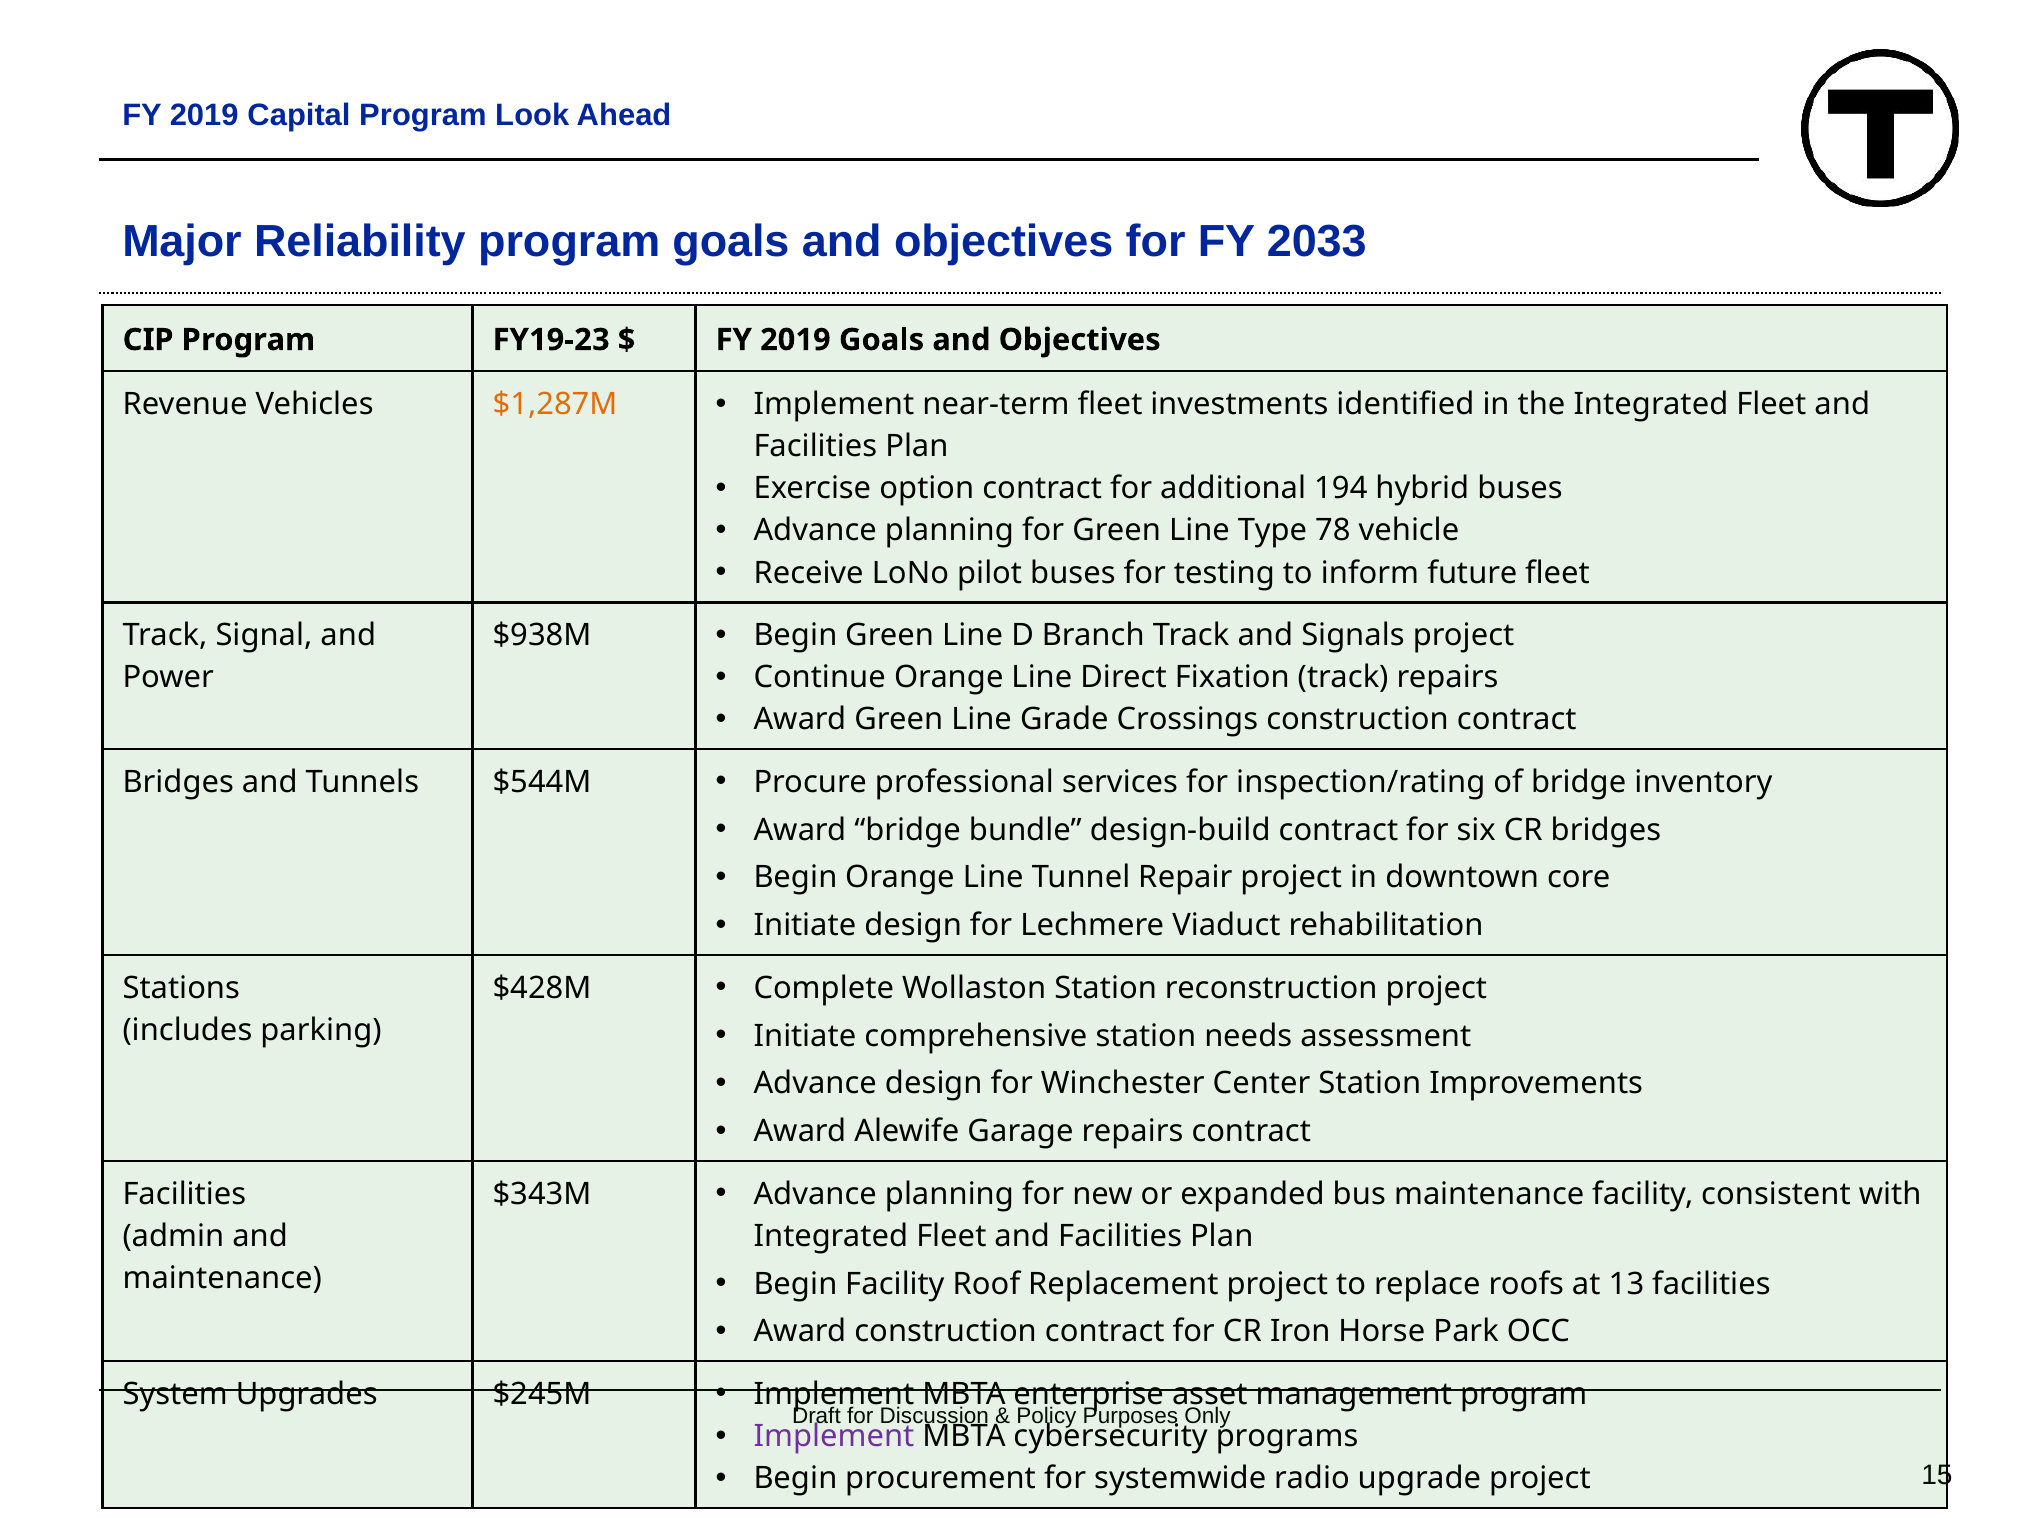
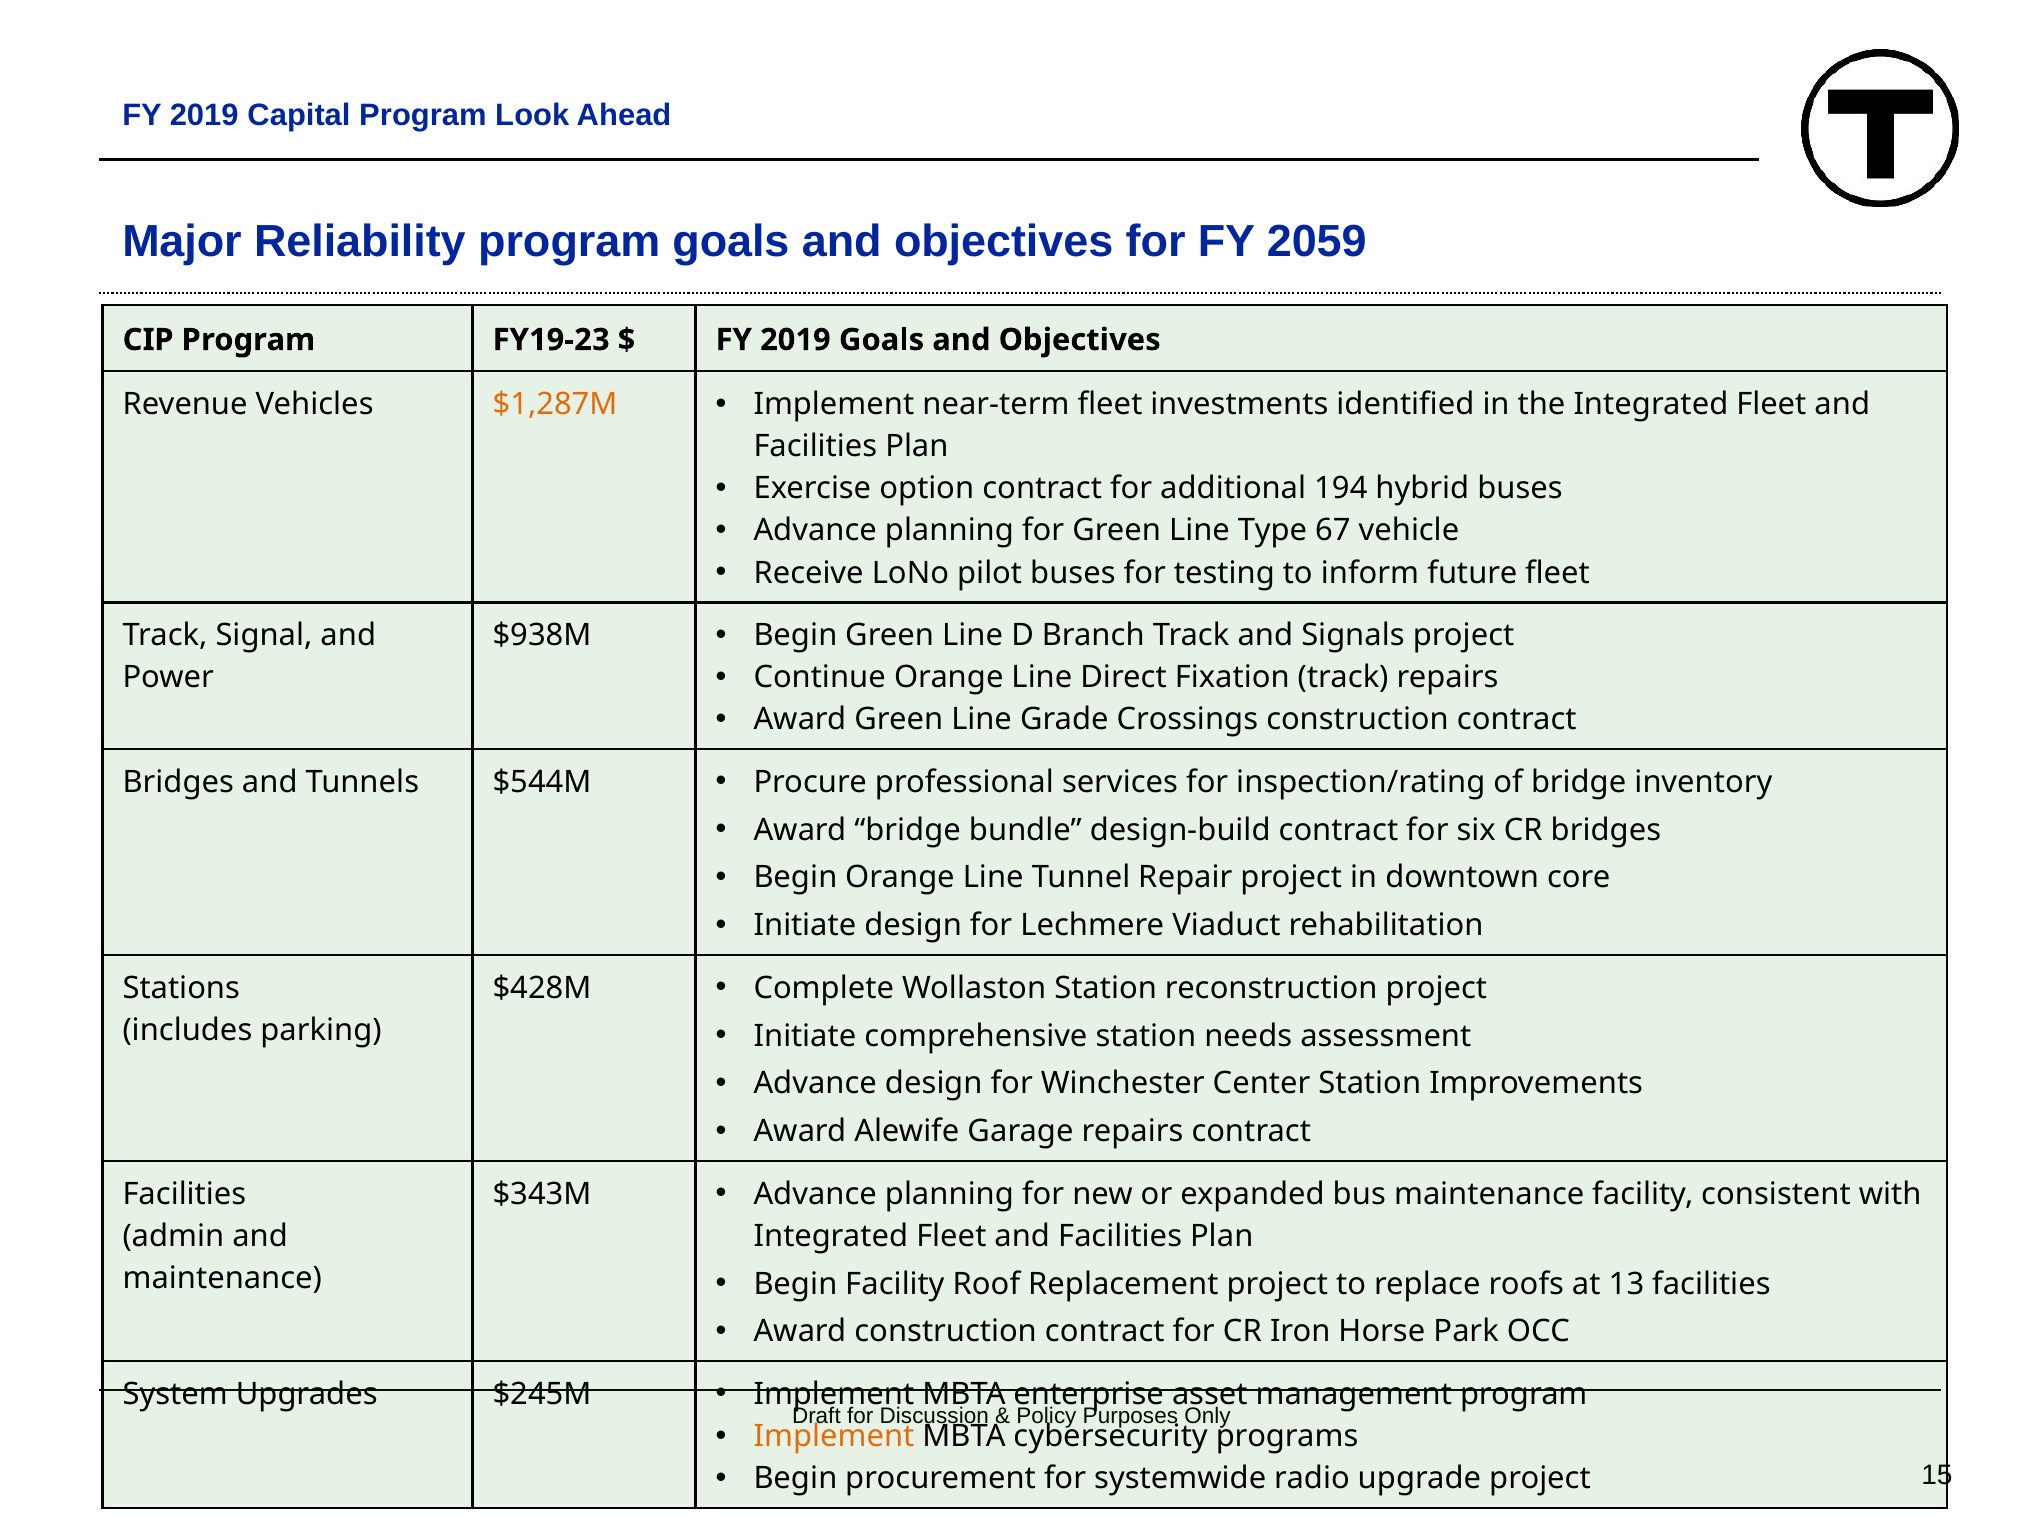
2033: 2033 -> 2059
78: 78 -> 67
Implement at (834, 1436) colour: purple -> orange
